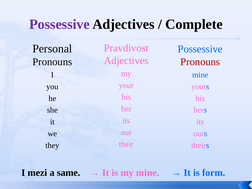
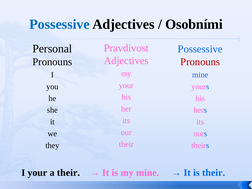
Possessive at (59, 24) colour: purple -> blue
Complete: Complete -> Osobními
I mezi: mezi -> your
a same: same -> their
is form: form -> their
